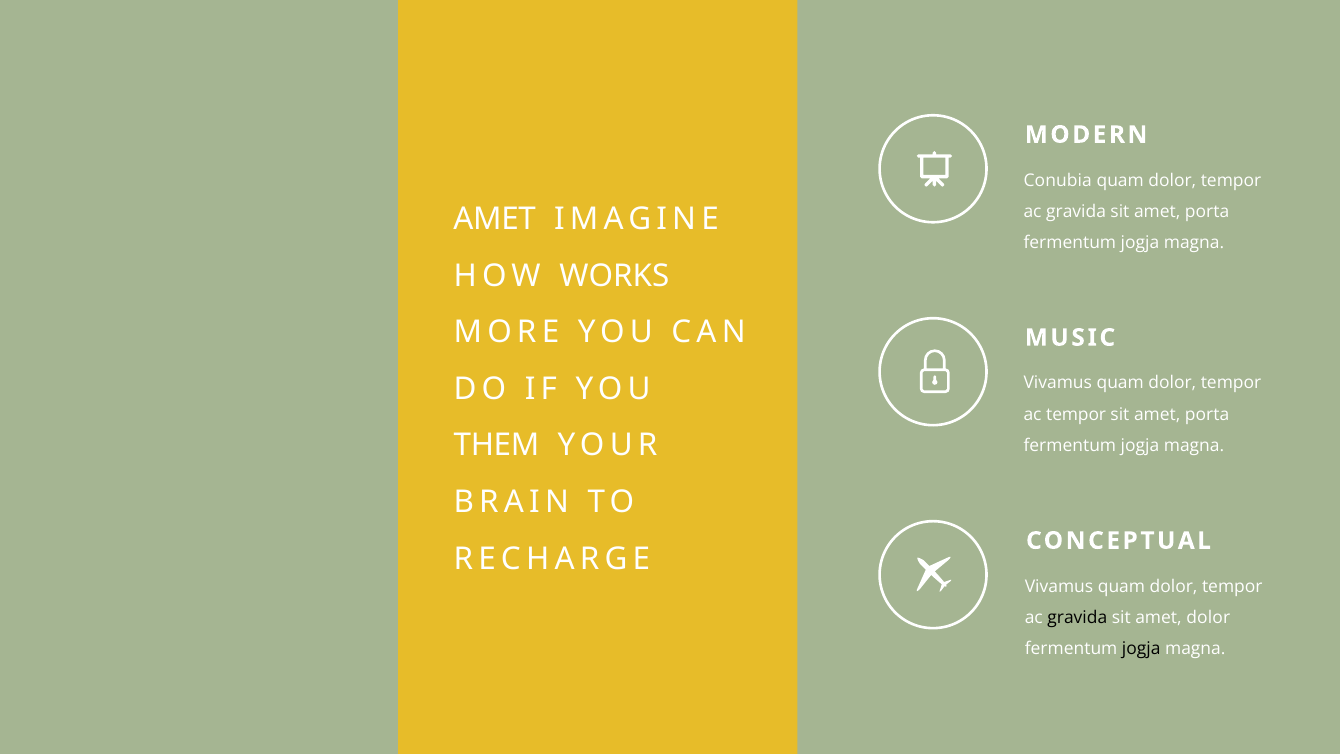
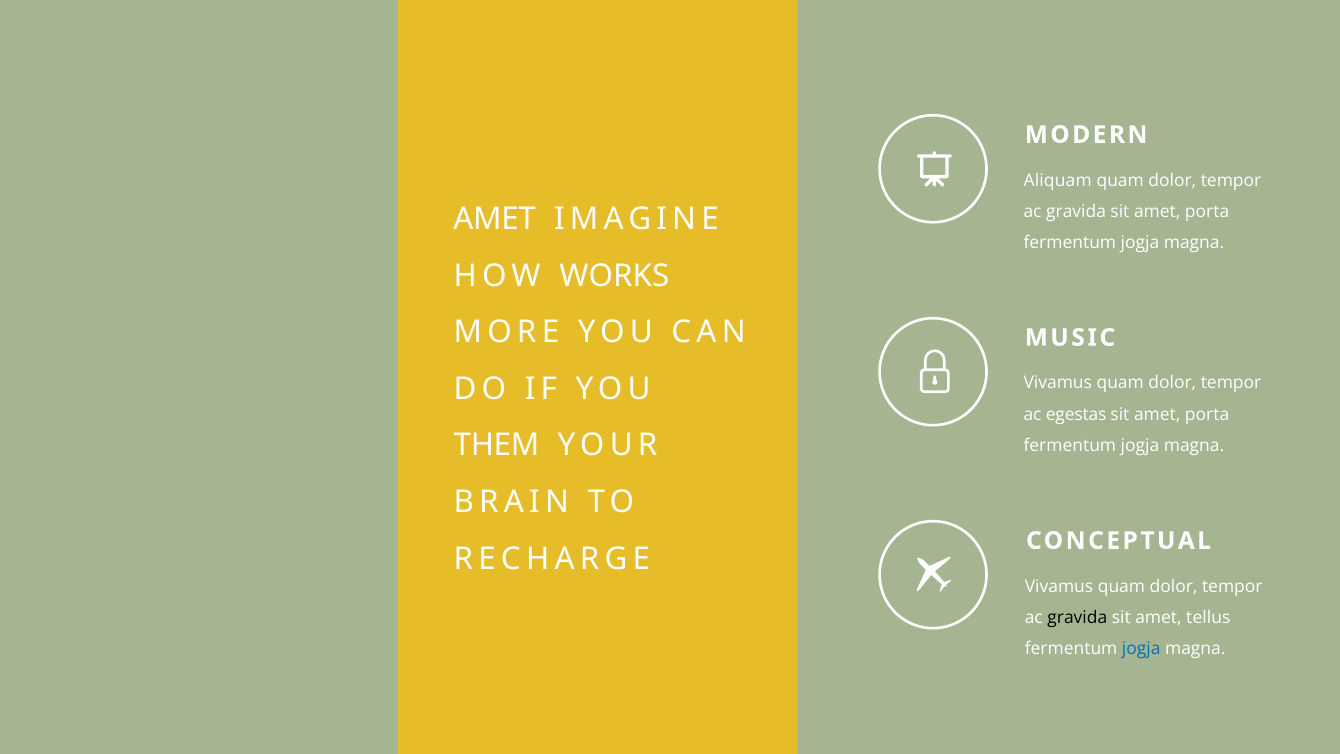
Conubia: Conubia -> Aliquam
ac tempor: tempor -> egestas
amet dolor: dolor -> tellus
jogja at (1141, 649) colour: black -> blue
